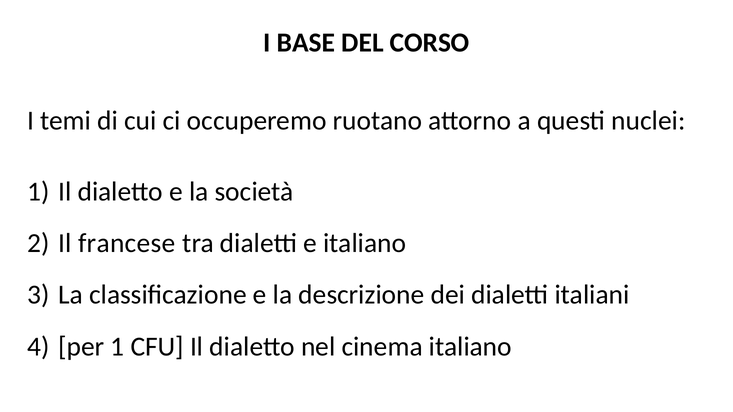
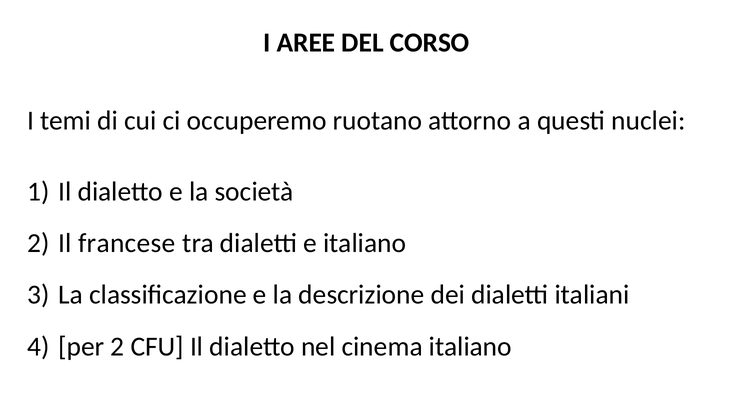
BASE: BASE -> AREE
per 1: 1 -> 2
